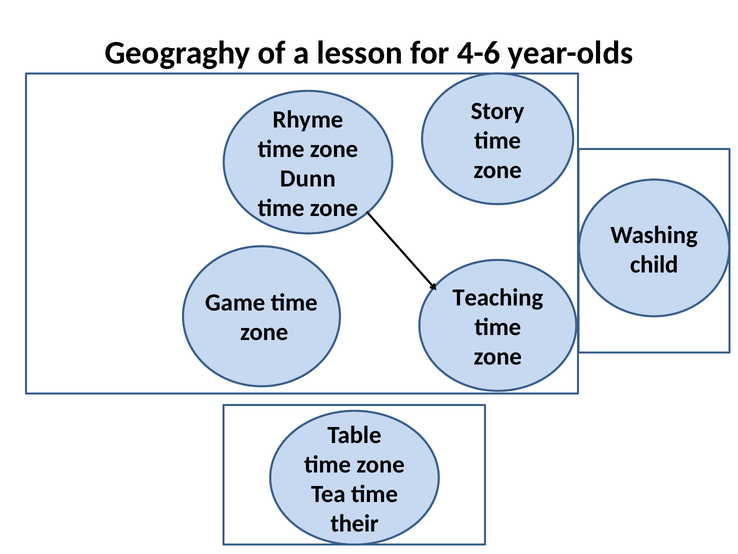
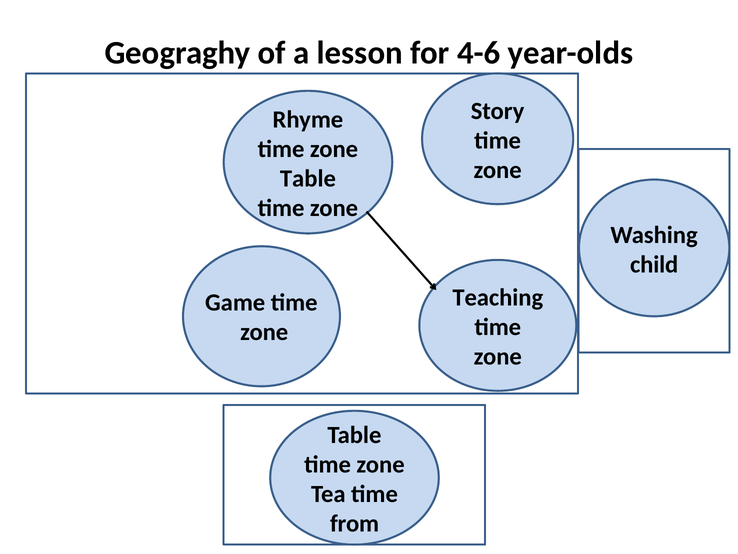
Dunn at (308, 178): Dunn -> Table
their: their -> from
